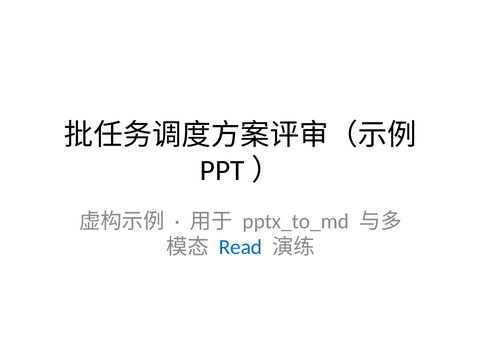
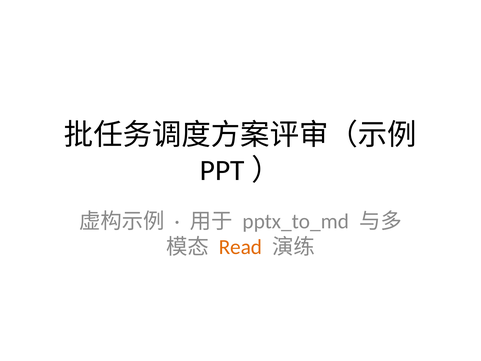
Read colour: blue -> orange
